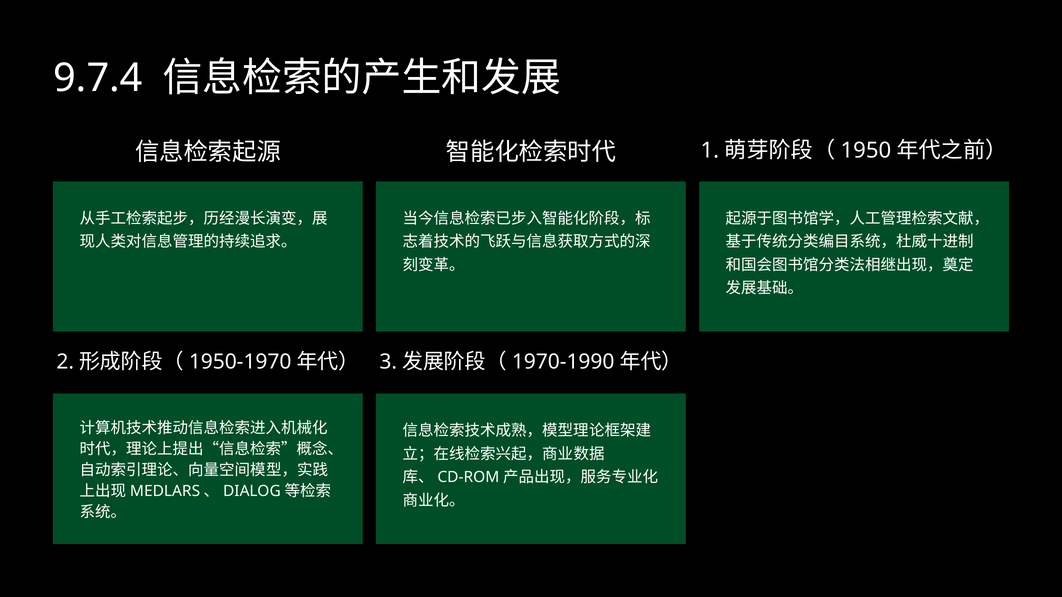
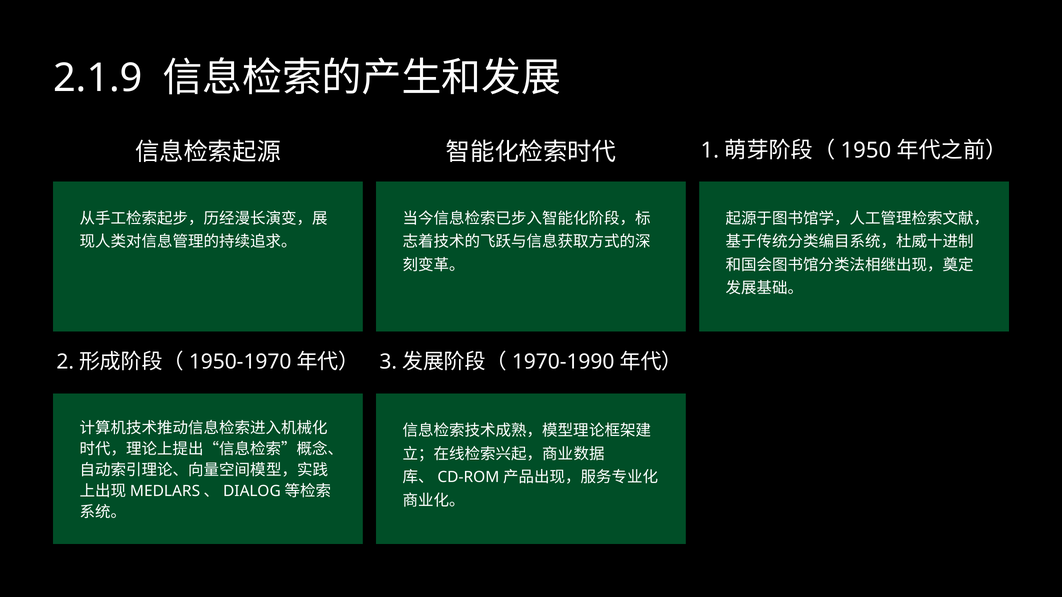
9.7.4: 9.7.4 -> 2.1.9
